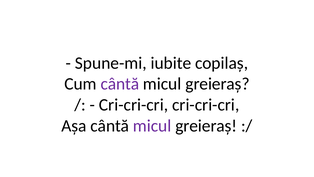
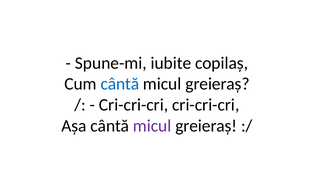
cântă at (120, 84) colour: purple -> blue
